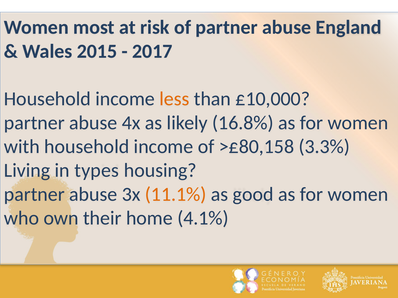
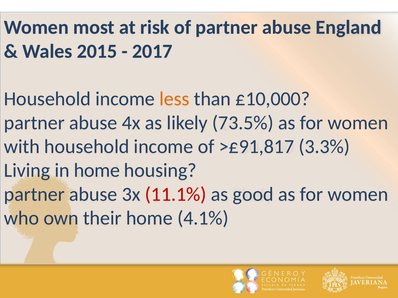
16.8%: 16.8% -> 73.5%
>£80,158: >£80,158 -> >£91,817
in types: types -> home
11.1% colour: orange -> red
